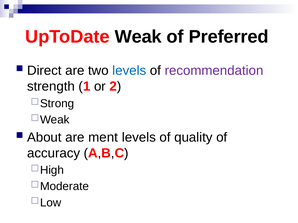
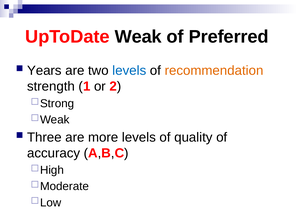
Direct: Direct -> Years
recommendation colour: purple -> orange
About: About -> Three
ment: ment -> more
